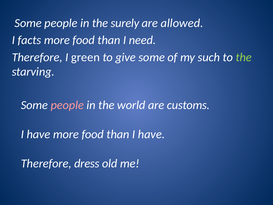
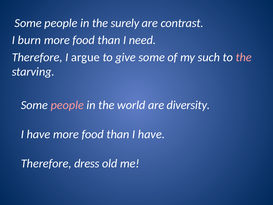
allowed: allowed -> contrast
facts: facts -> burn
green: green -> argue
the at (244, 57) colour: light green -> pink
customs: customs -> diversity
